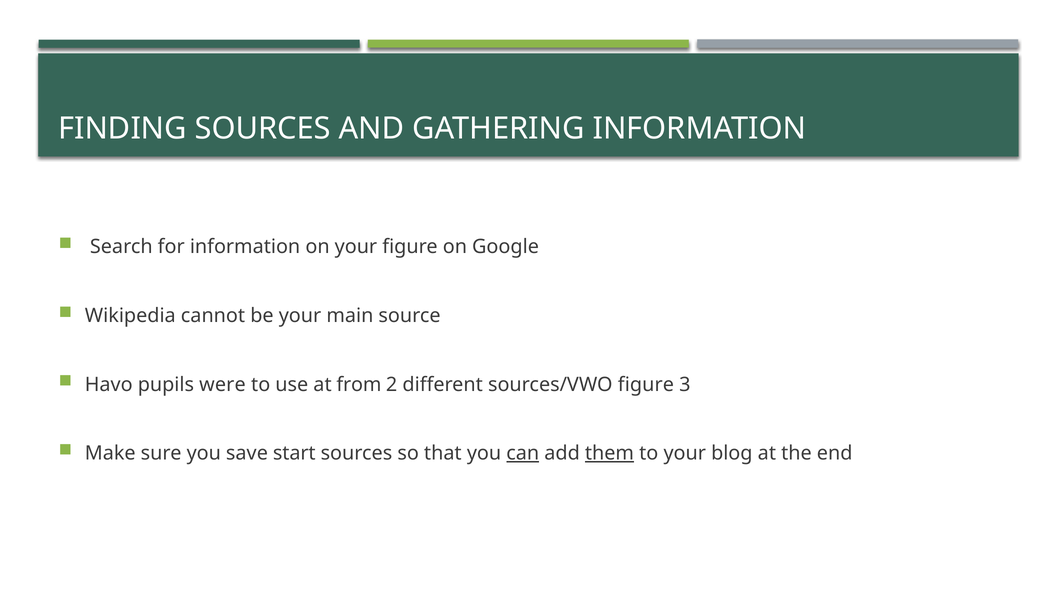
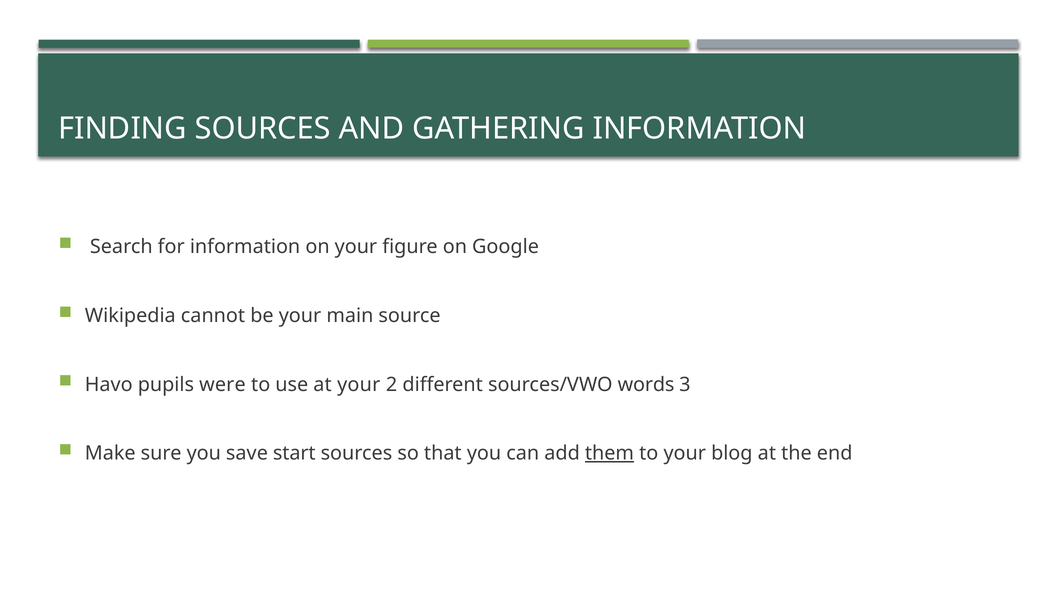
at from: from -> your
sources/VWO figure: figure -> words
can underline: present -> none
